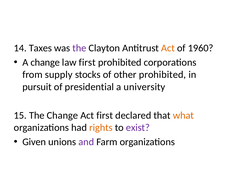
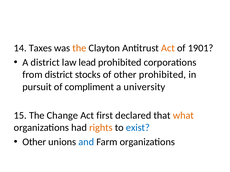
the at (79, 48) colour: purple -> orange
1960: 1960 -> 1901
A change: change -> district
law first: first -> lead
from supply: supply -> district
presidential: presidential -> compliment
exist colour: purple -> blue
Given at (34, 142): Given -> Other
and colour: purple -> blue
